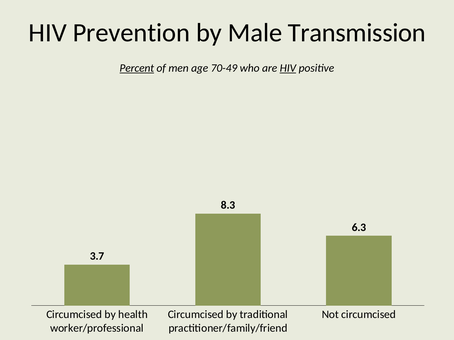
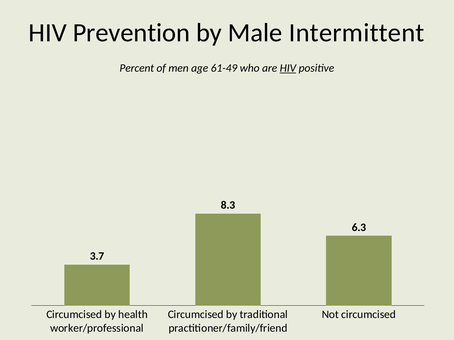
Transmission: Transmission -> Intermittent
Percent underline: present -> none
70-49: 70-49 -> 61-49
